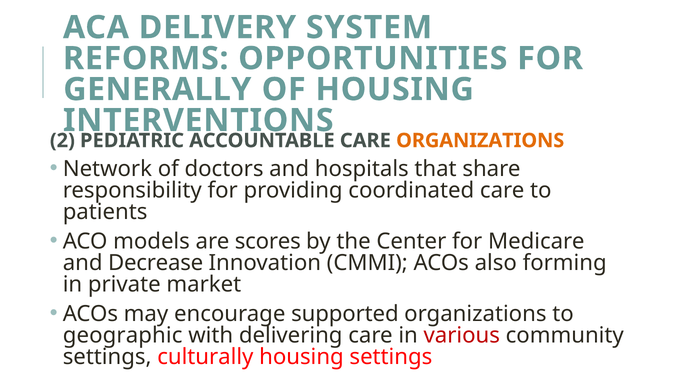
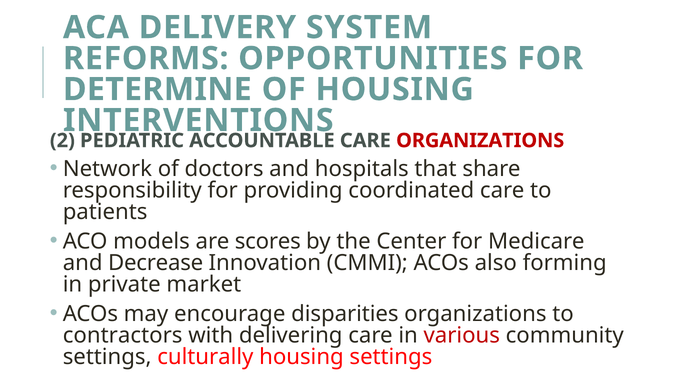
GENERALLY: GENERALLY -> DETERMINE
ORGANIZATIONS at (480, 141) colour: orange -> red
supported: supported -> disparities
geographic: geographic -> contractors
